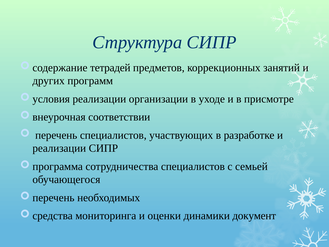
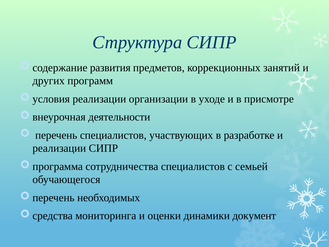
тетрадей: тетрадей -> развития
соответствии: соответствии -> деятельности
